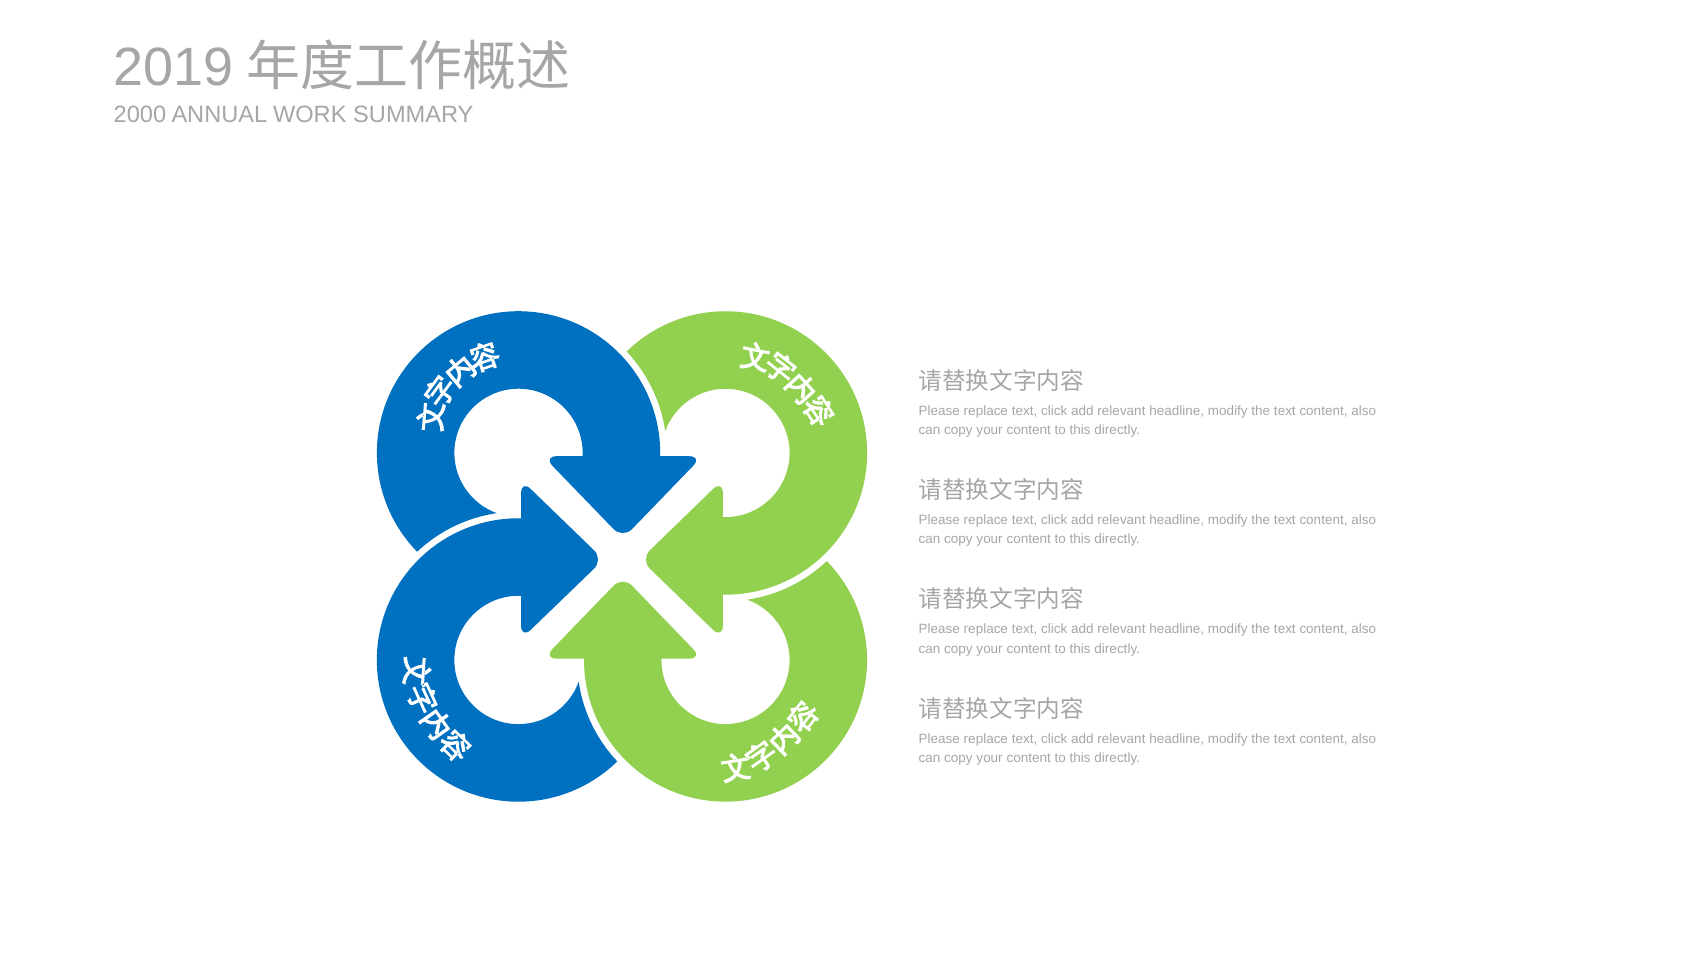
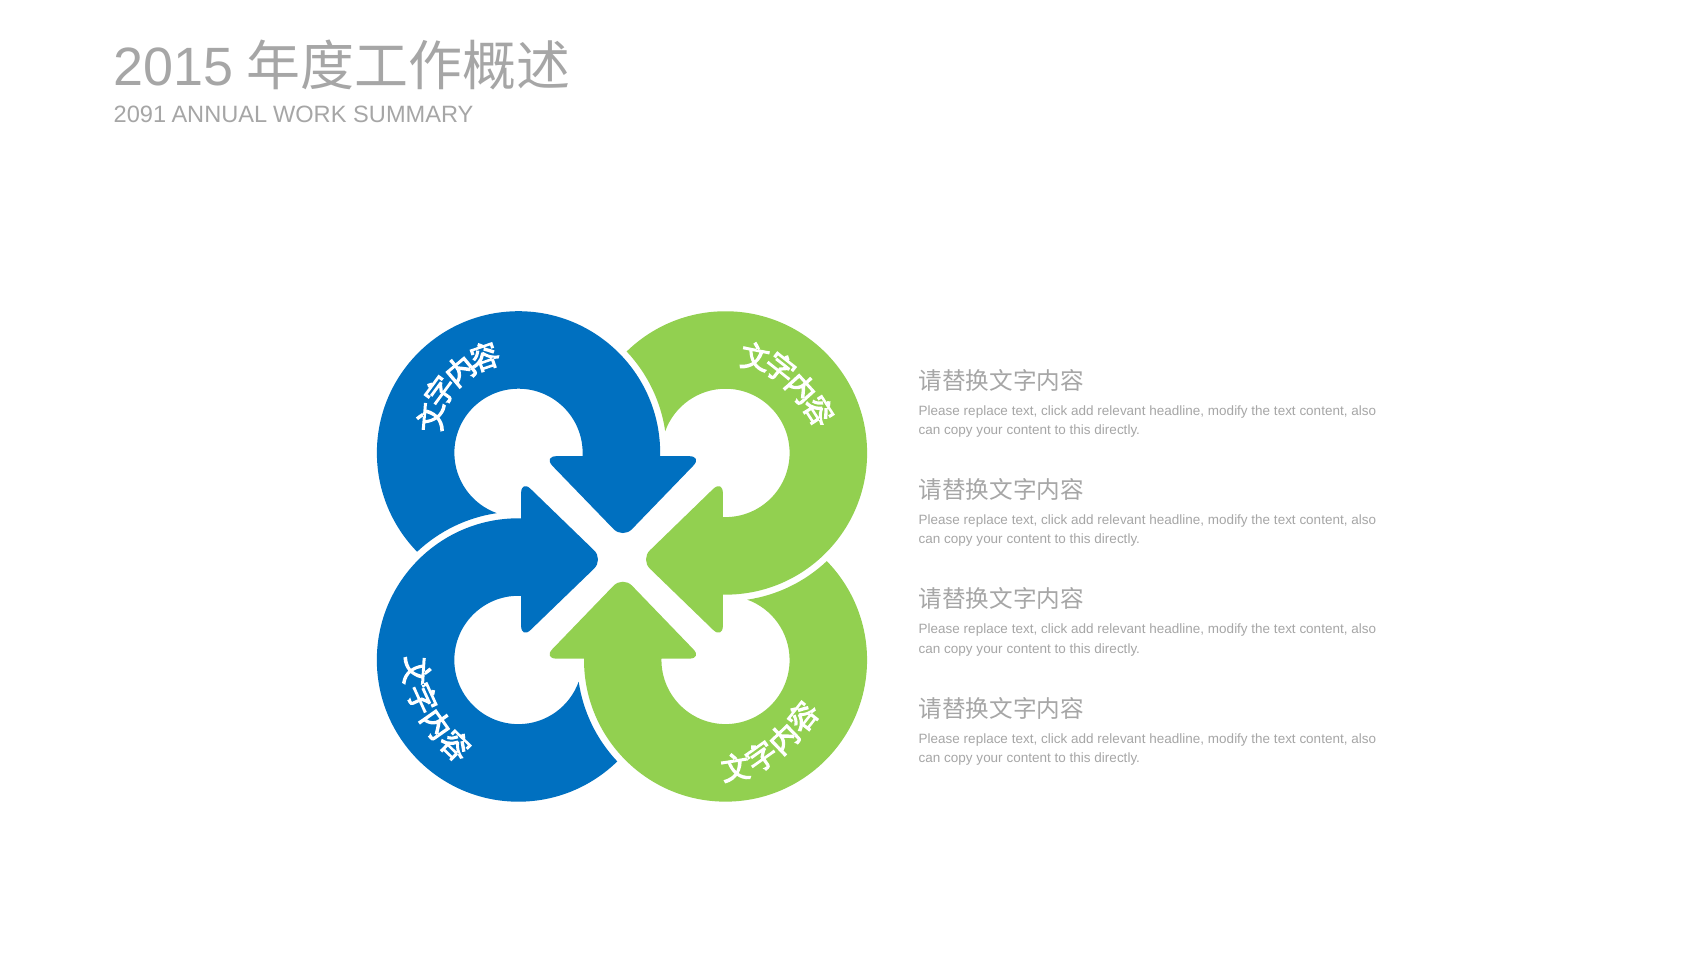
2019: 2019 -> 2015
2000: 2000 -> 2091
